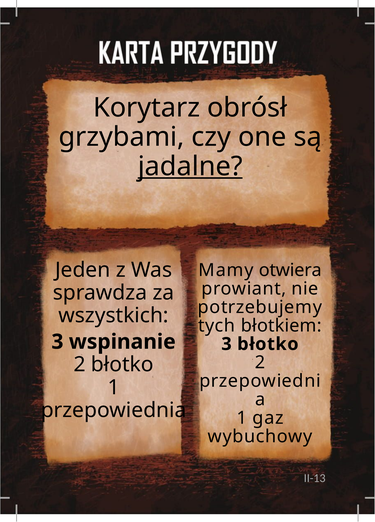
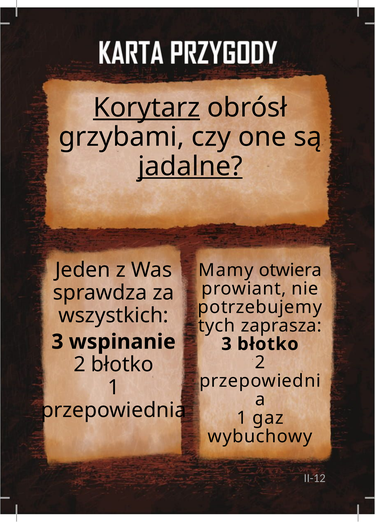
Korytarz underline: none -> present
błotkiem: błotkiem -> zaprasza
II-13: II-13 -> II-12
